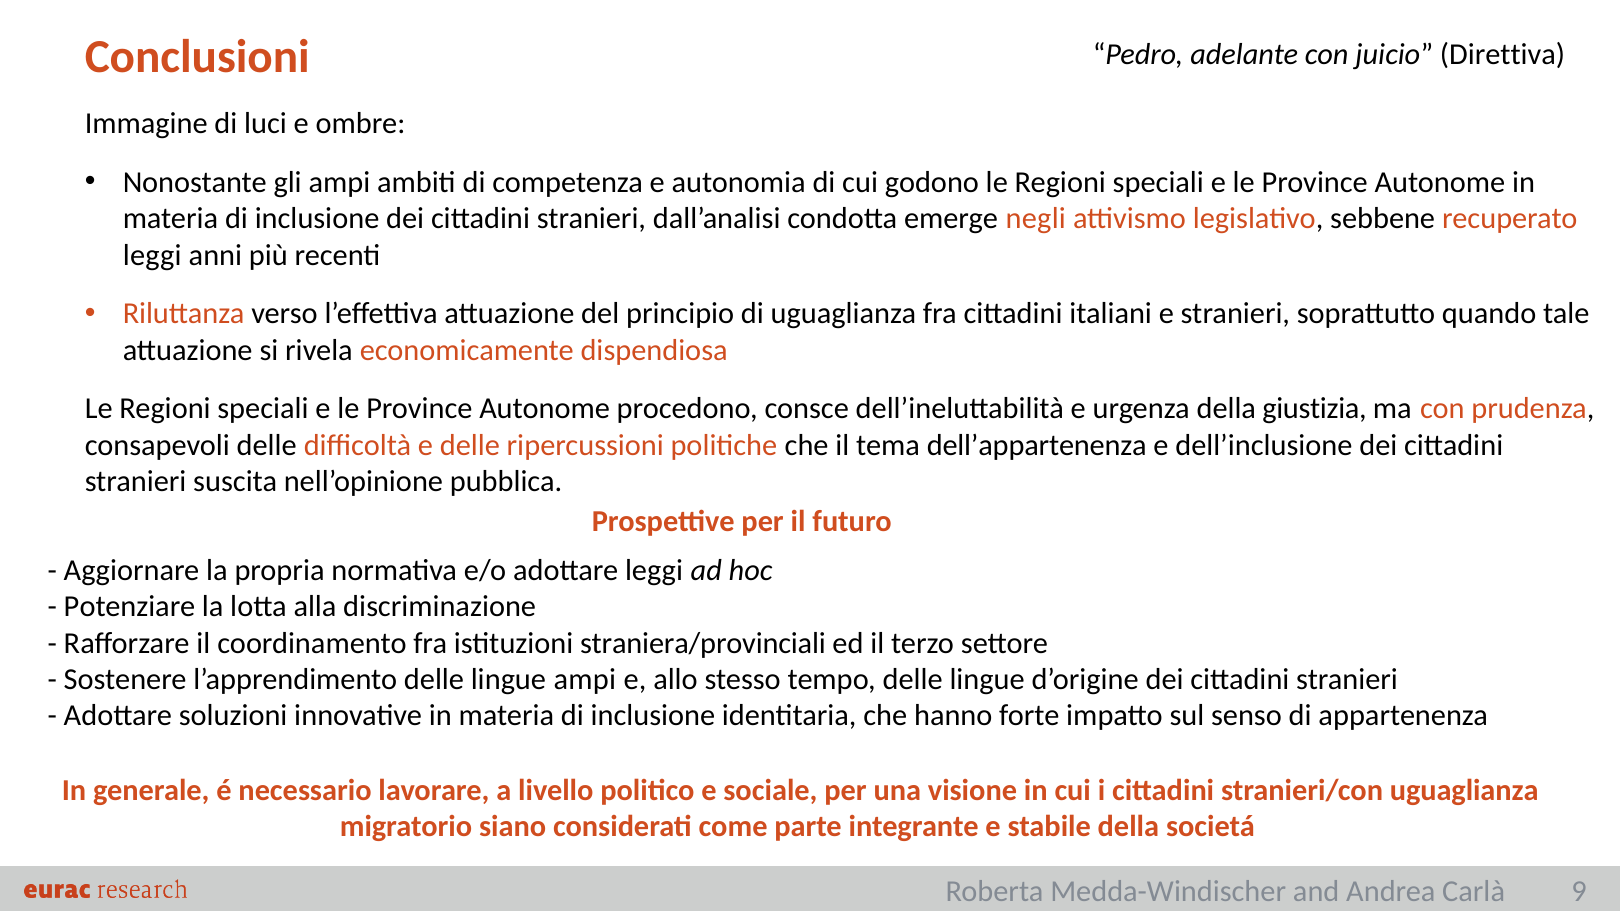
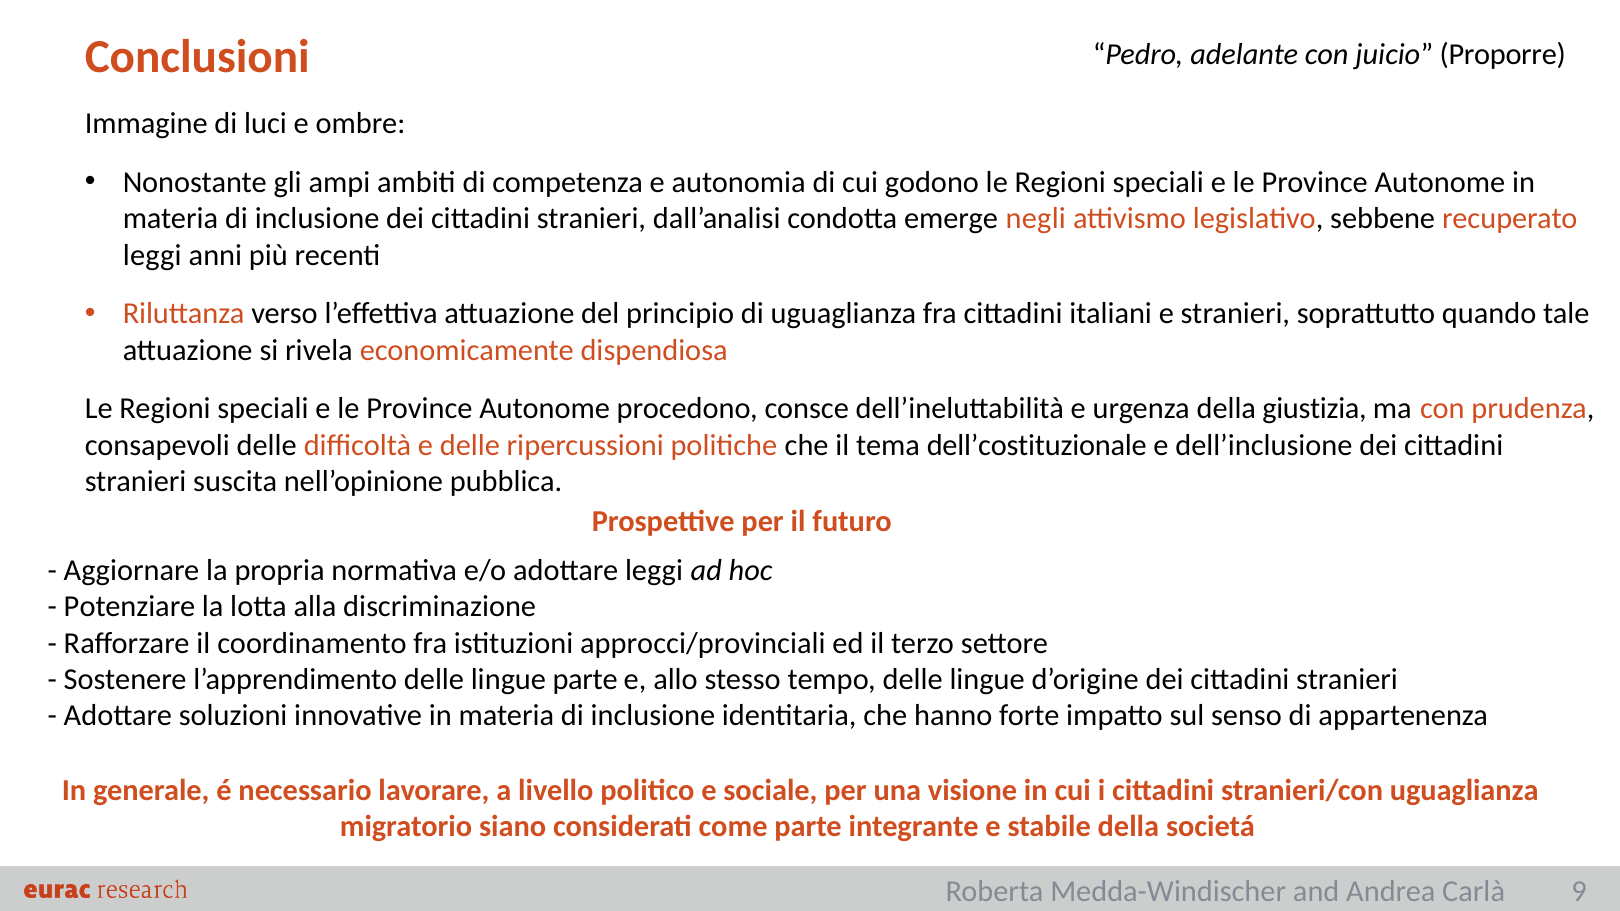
Direttiva: Direttiva -> Proporre
dell’appartenenza: dell’appartenenza -> dell’costituzionale
straniera/provinciali: straniera/provinciali -> approcci/provinciali
lingue ampi: ampi -> parte
